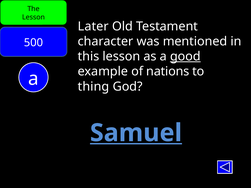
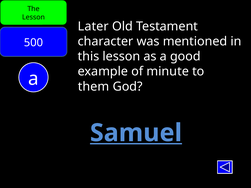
good underline: present -> none
nations: nations -> minute
thing: thing -> them
